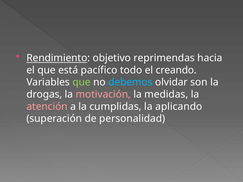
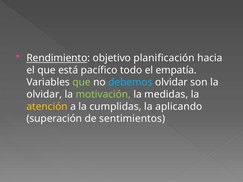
reprimendas: reprimendas -> planificación
creando: creando -> empatía
drogas at (44, 94): drogas -> olvidar
motivación colour: pink -> light green
atención colour: pink -> yellow
personalidad: personalidad -> sentimientos
